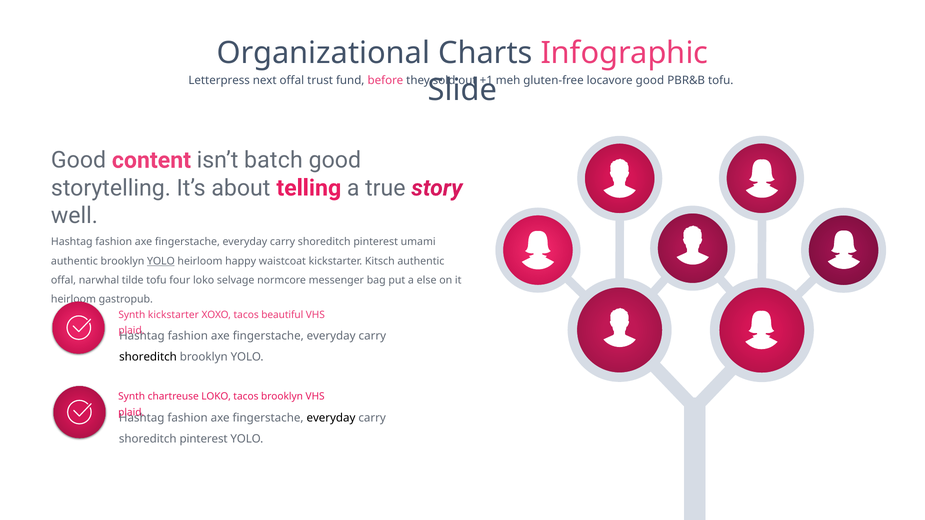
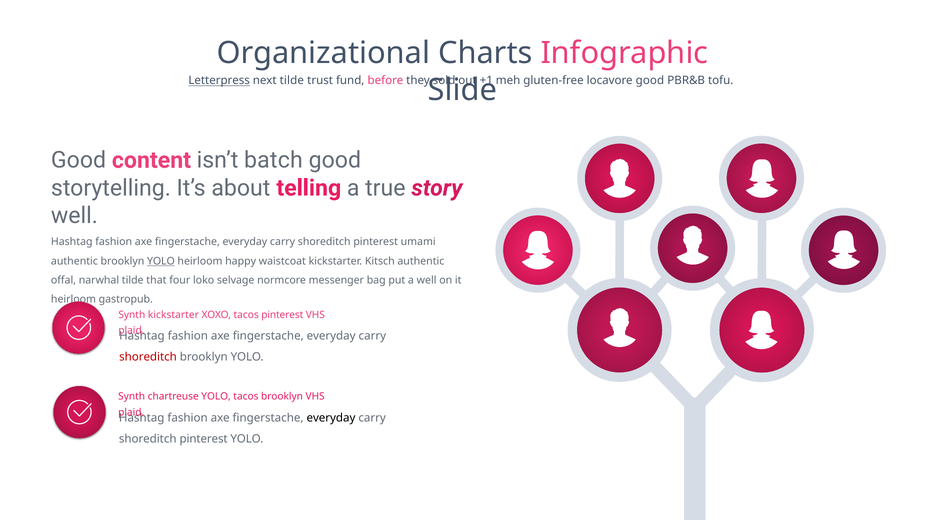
Letterpress underline: none -> present
next offal: offal -> tilde
tilde tofu: tofu -> that
a else: else -> well
tacos beautiful: beautiful -> pinterest
shoreditch at (148, 357) colour: black -> red
chartreuse LOKO: LOKO -> YOLO
